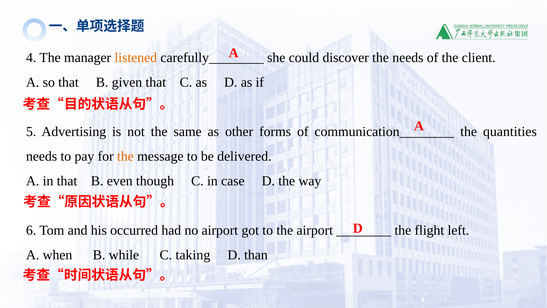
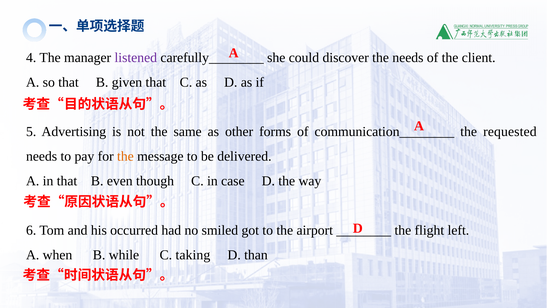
listened colour: orange -> purple
quantities: quantities -> requested
no airport: airport -> smiled
